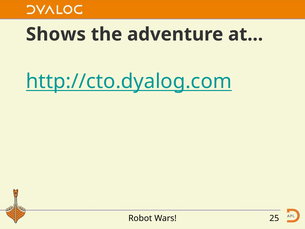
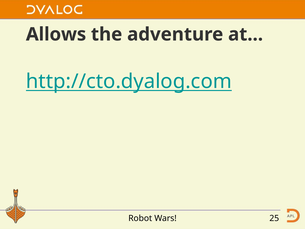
Shows: Shows -> Allows
